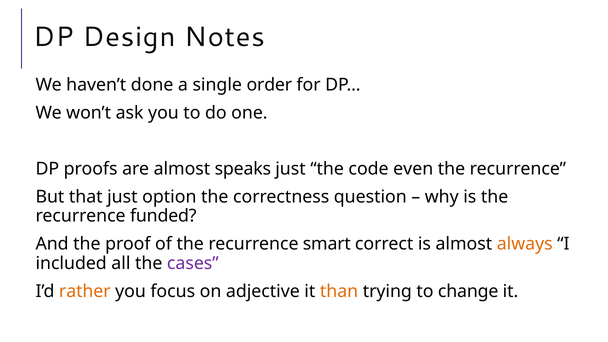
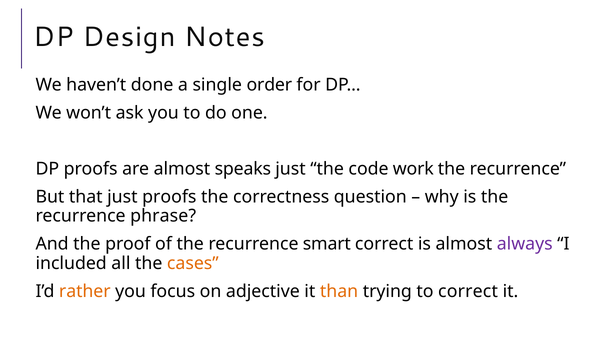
even: even -> work
just option: option -> proofs
funded: funded -> phrase
always colour: orange -> purple
cases colour: purple -> orange
to change: change -> correct
